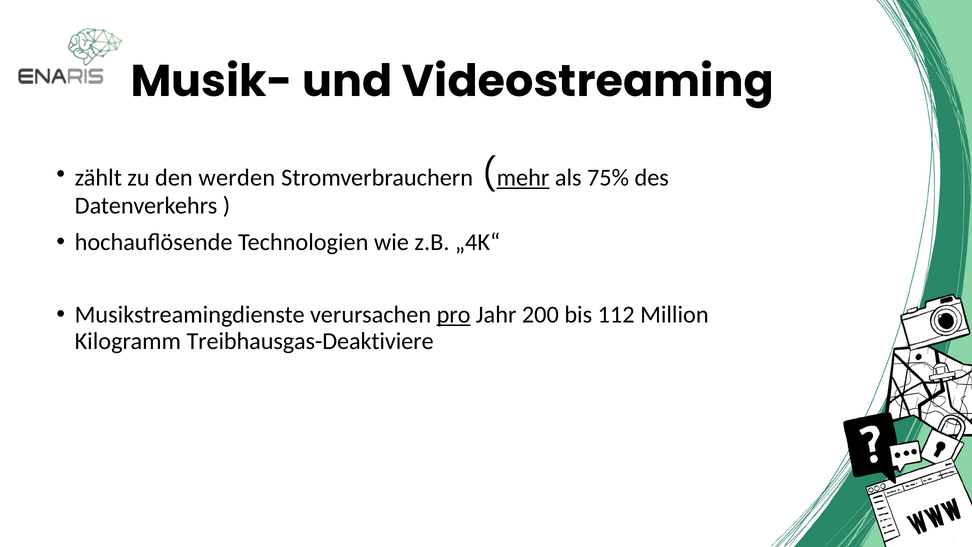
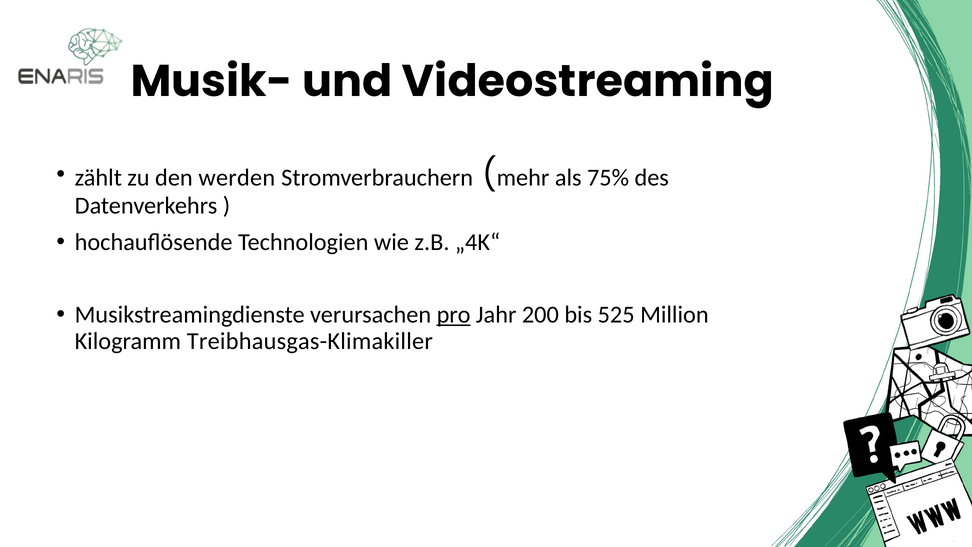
mehr underline: present -> none
112: 112 -> 525
Treibhausgas-Deaktiviere: Treibhausgas-Deaktiviere -> Treibhausgas-Klimakiller
